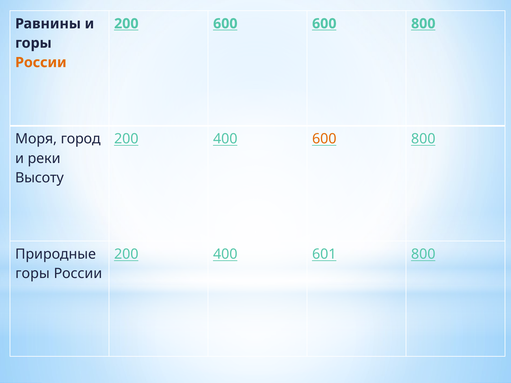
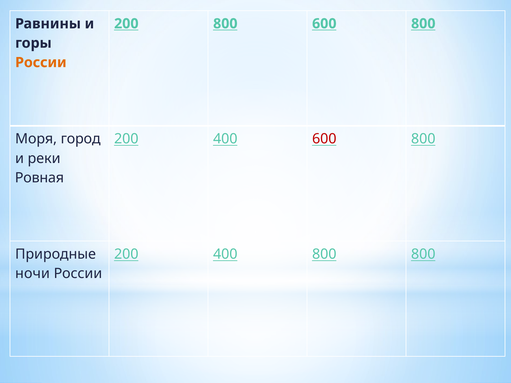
200 600: 600 -> 800
600 at (324, 139) colour: orange -> red
Высоту: Высоту -> Ровная
400 601: 601 -> 800
горы at (33, 274): горы -> ночи
